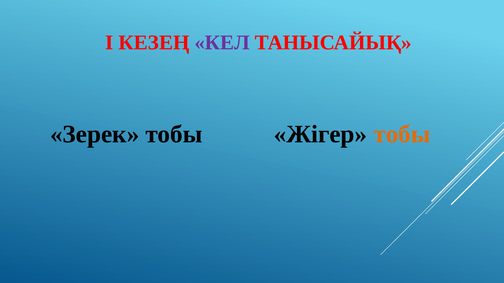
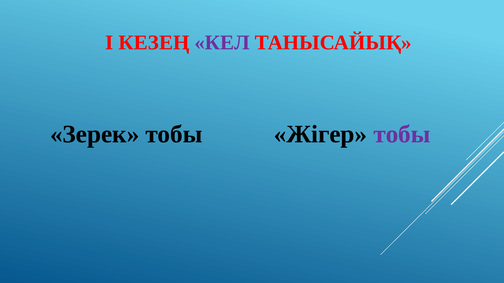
тобы at (402, 134) colour: orange -> purple
